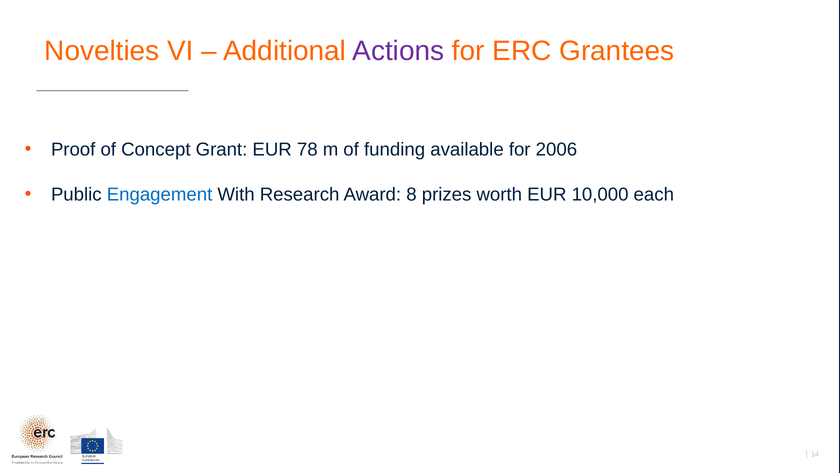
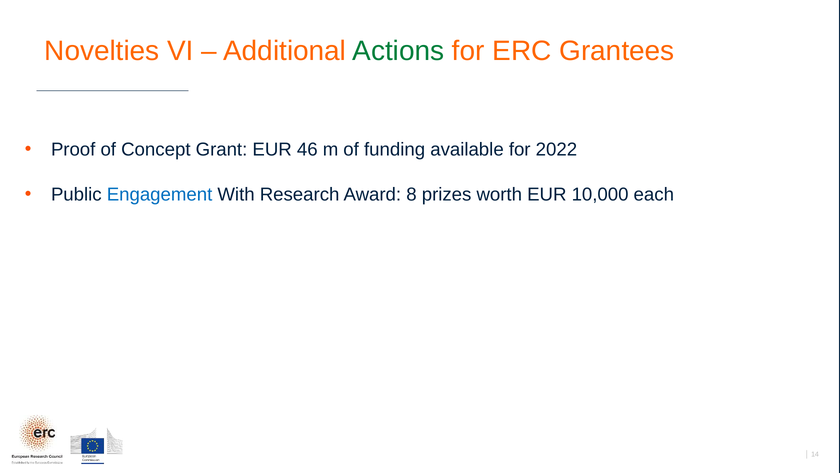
Actions colour: purple -> green
78: 78 -> 46
2006: 2006 -> 2022
